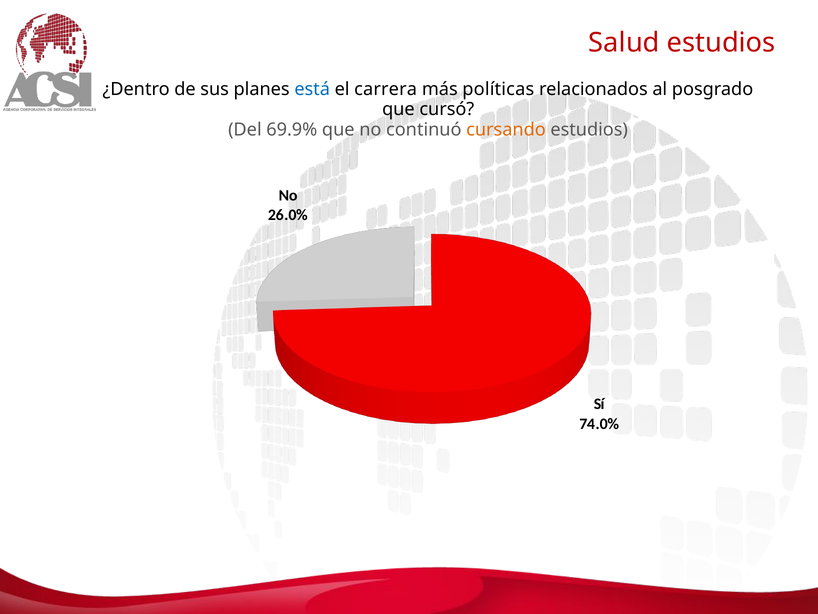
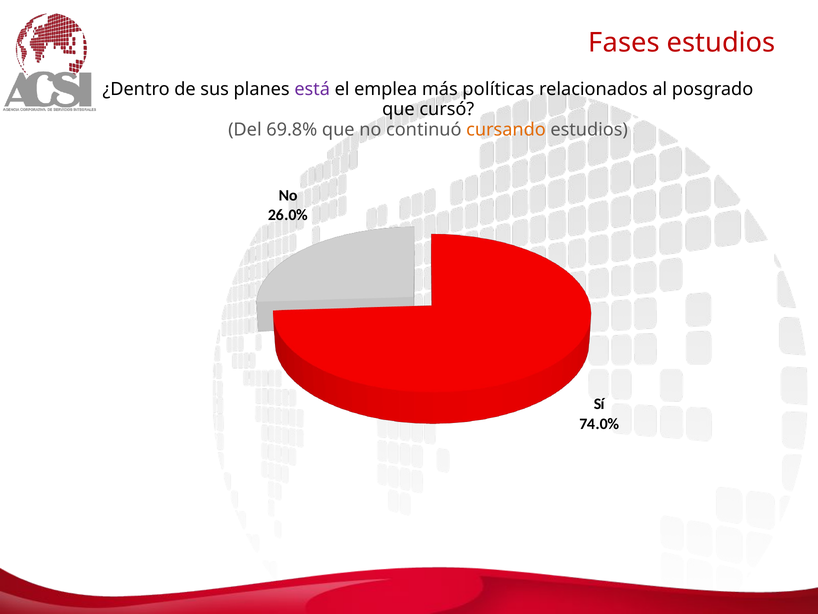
Salud: Salud -> Fases
está colour: blue -> purple
carrera: carrera -> emplea
69.9%: 69.9% -> 69.8%
